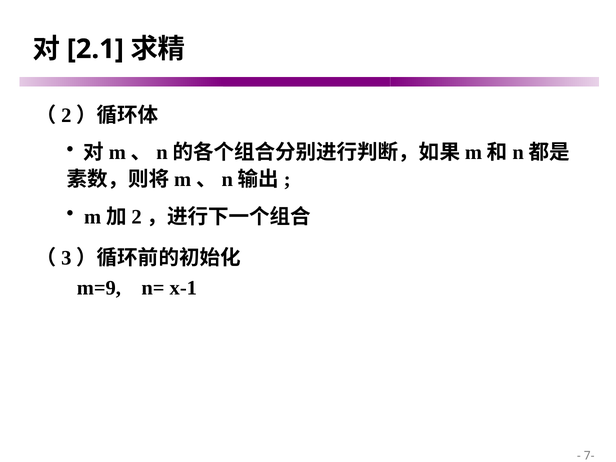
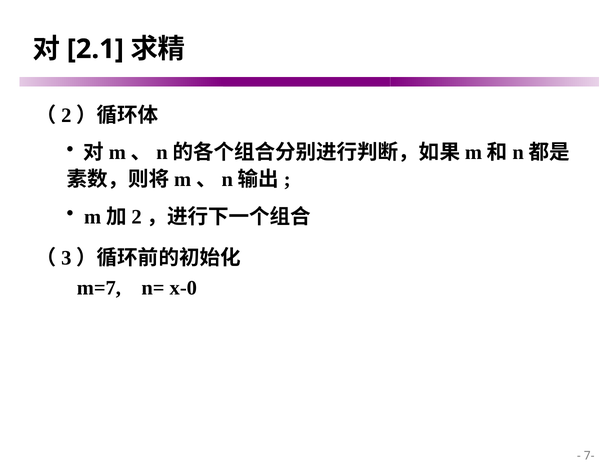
m=9: m=9 -> m=7
x-1: x-1 -> x-0
